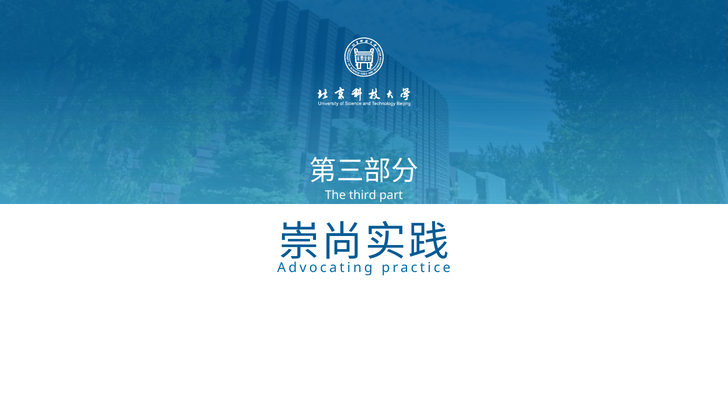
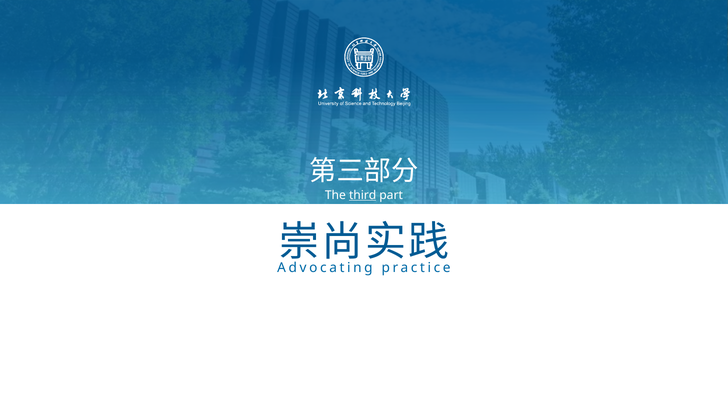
third underline: none -> present
